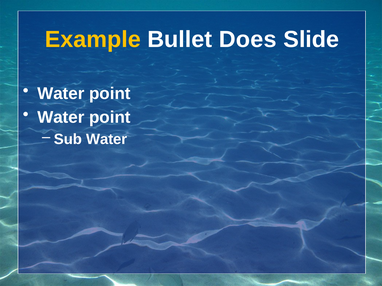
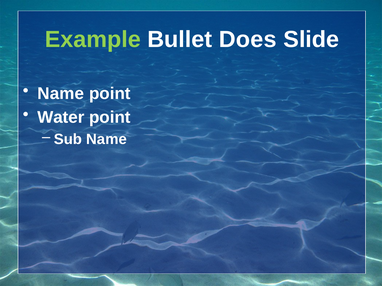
Example colour: yellow -> light green
Water at (61, 94): Water -> Name
Sub Water: Water -> Name
